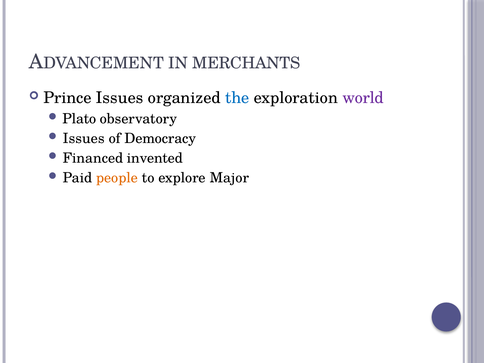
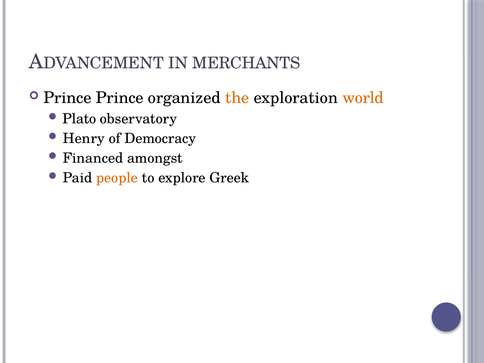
Prince Issues: Issues -> Prince
the colour: blue -> orange
world colour: purple -> orange
Issues at (84, 138): Issues -> Henry
invented: invented -> amongst
Major: Major -> Greek
